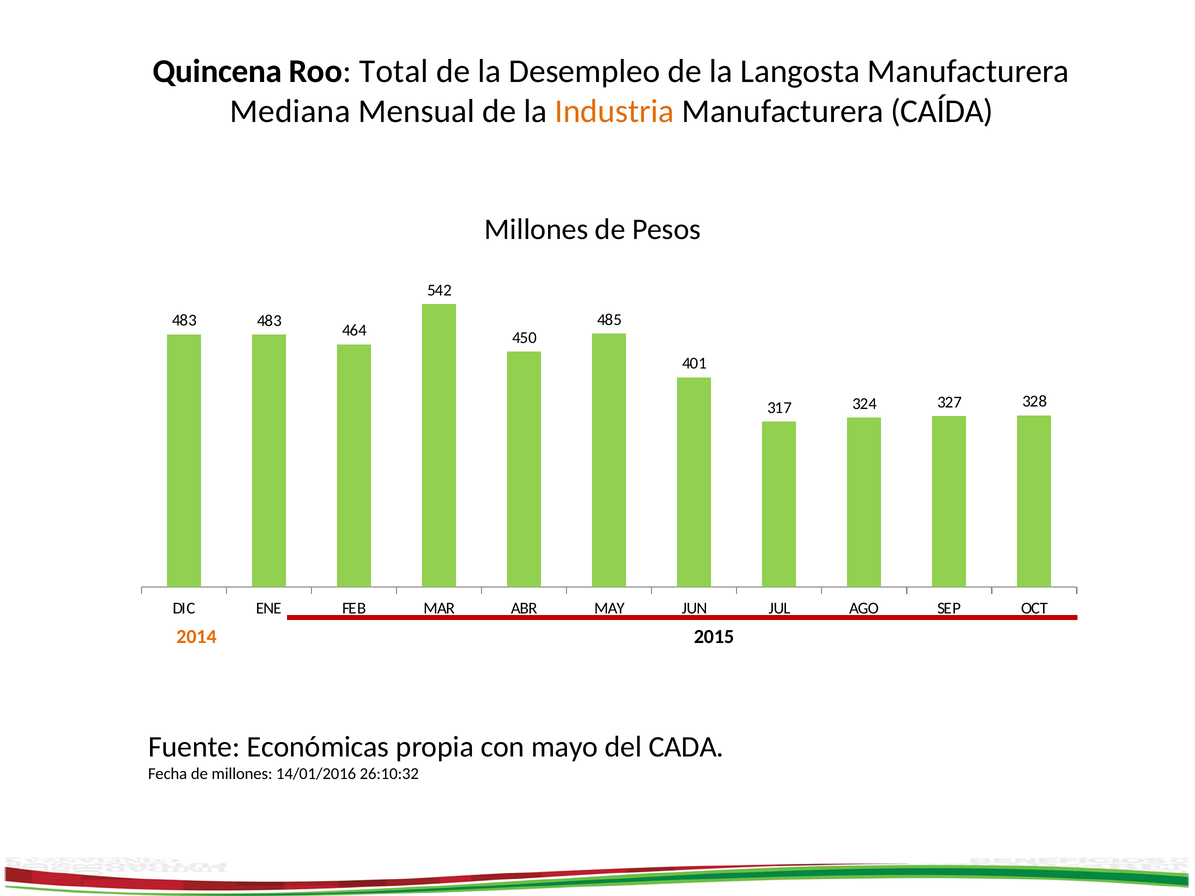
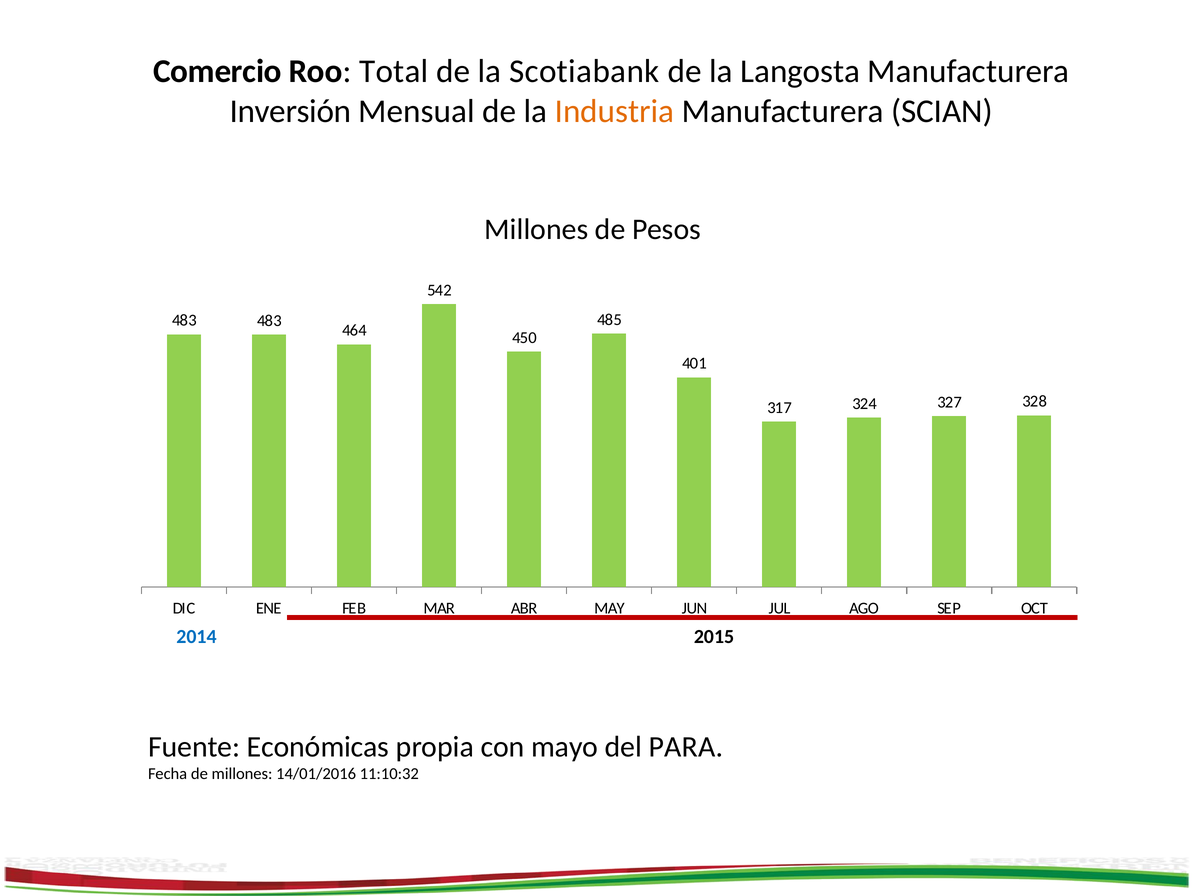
Quincena: Quincena -> Comercio
Desempleo: Desempleo -> Scotiabank
Mediana: Mediana -> Inversión
CAÍDA: CAÍDA -> SCIAN
2014 colour: orange -> blue
CADA: CADA -> PARA
26:10:32: 26:10:32 -> 11:10:32
